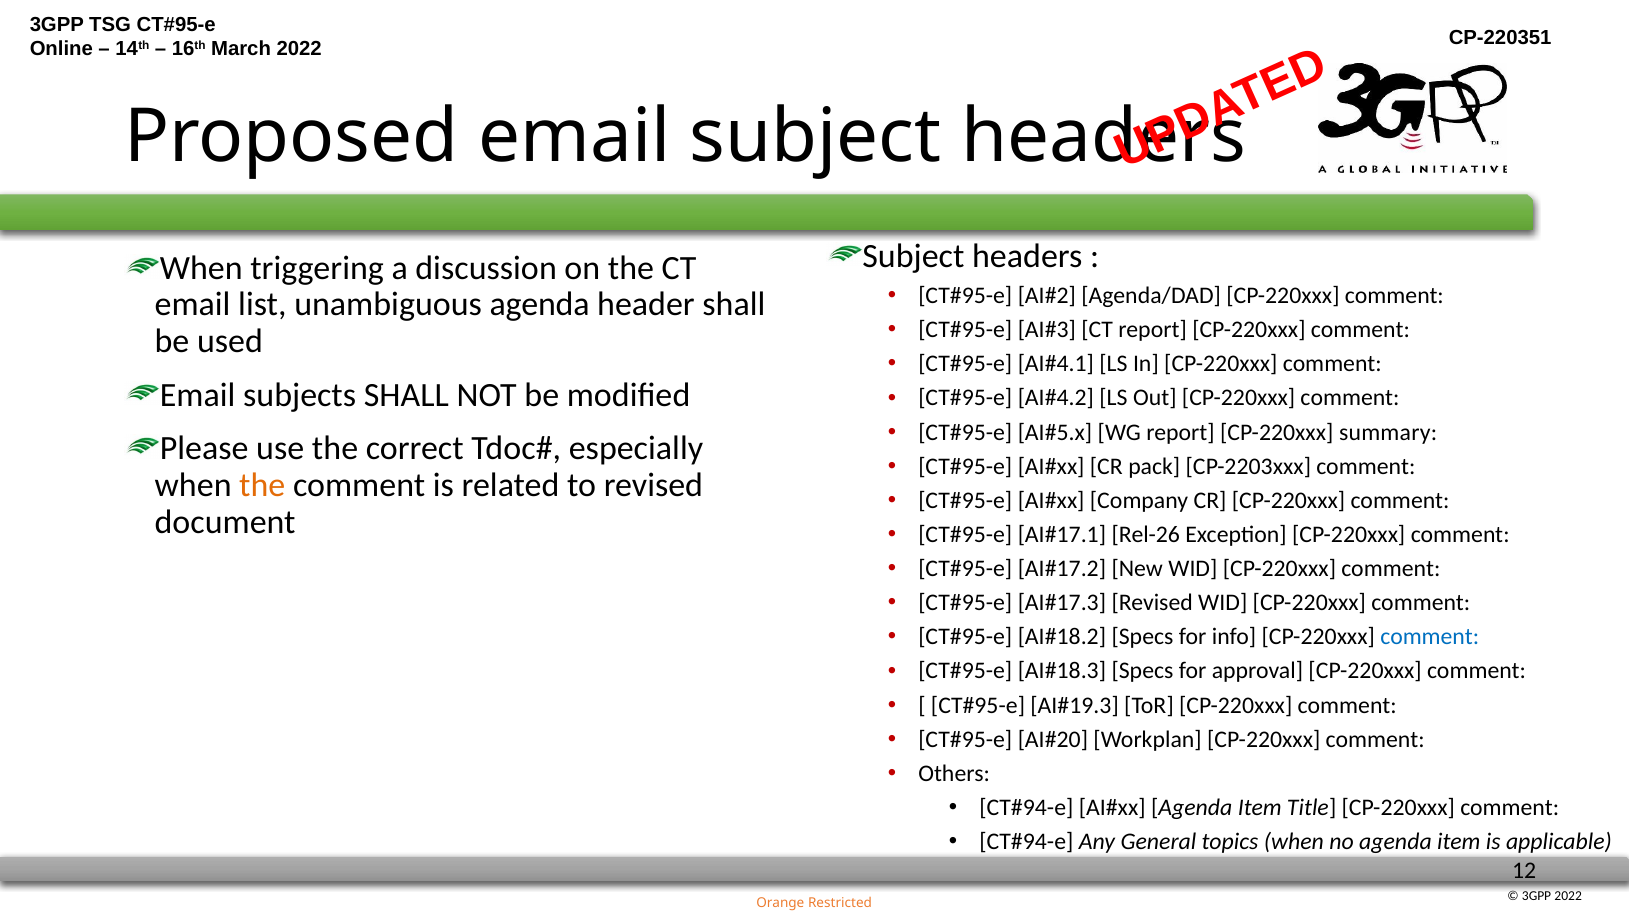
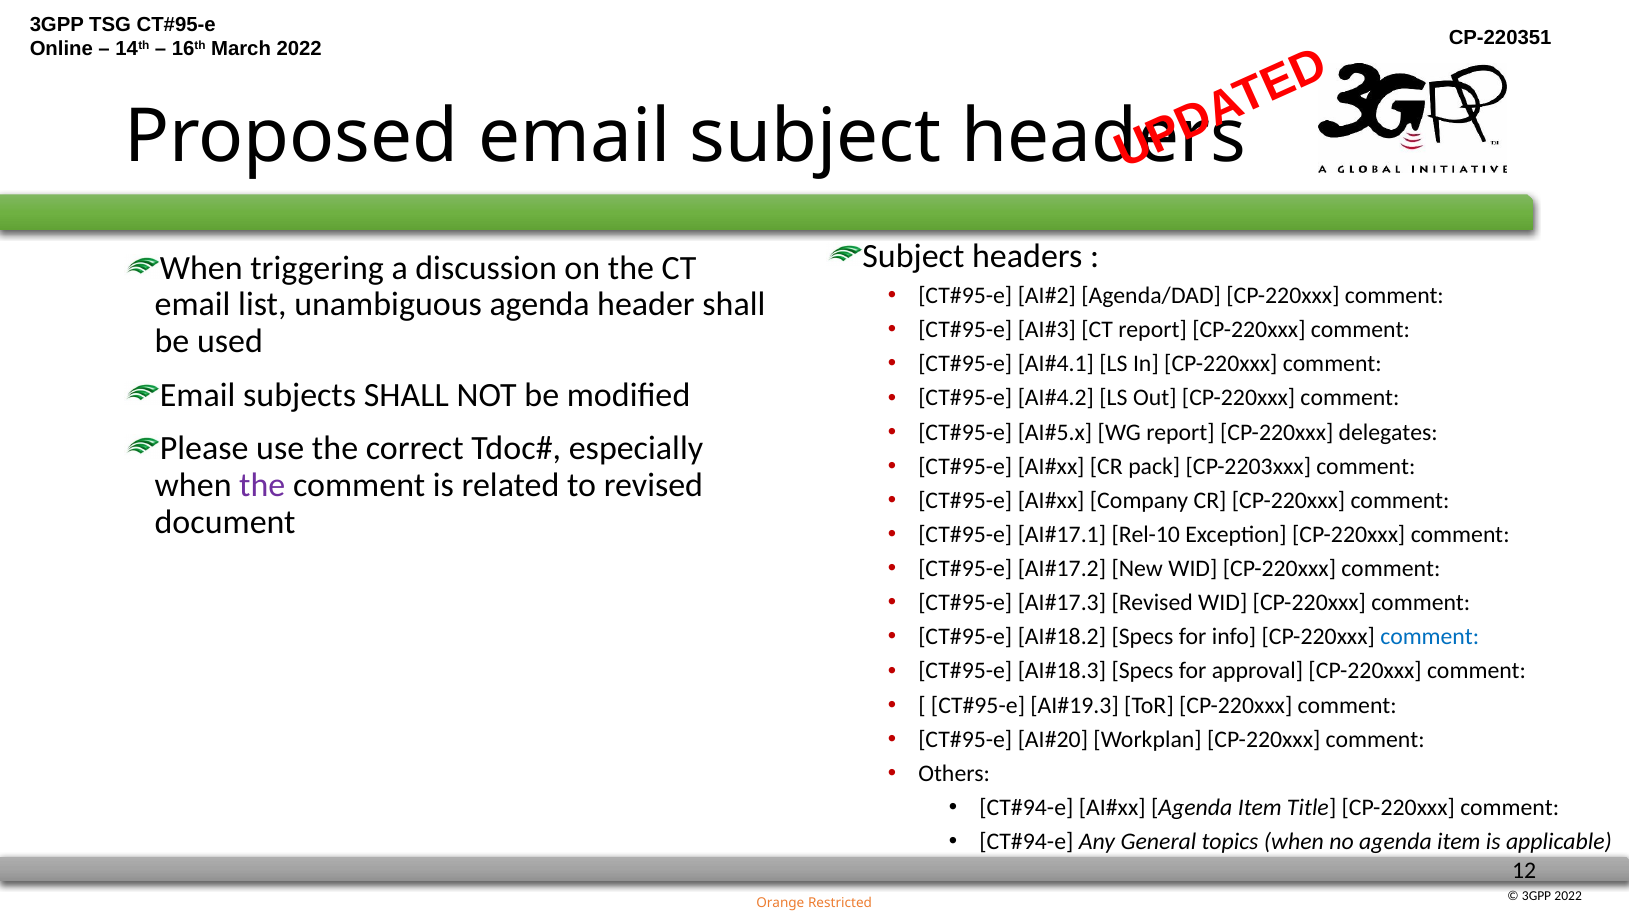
summary: summary -> delegates
the at (262, 485) colour: orange -> purple
Rel-26: Rel-26 -> Rel-10
